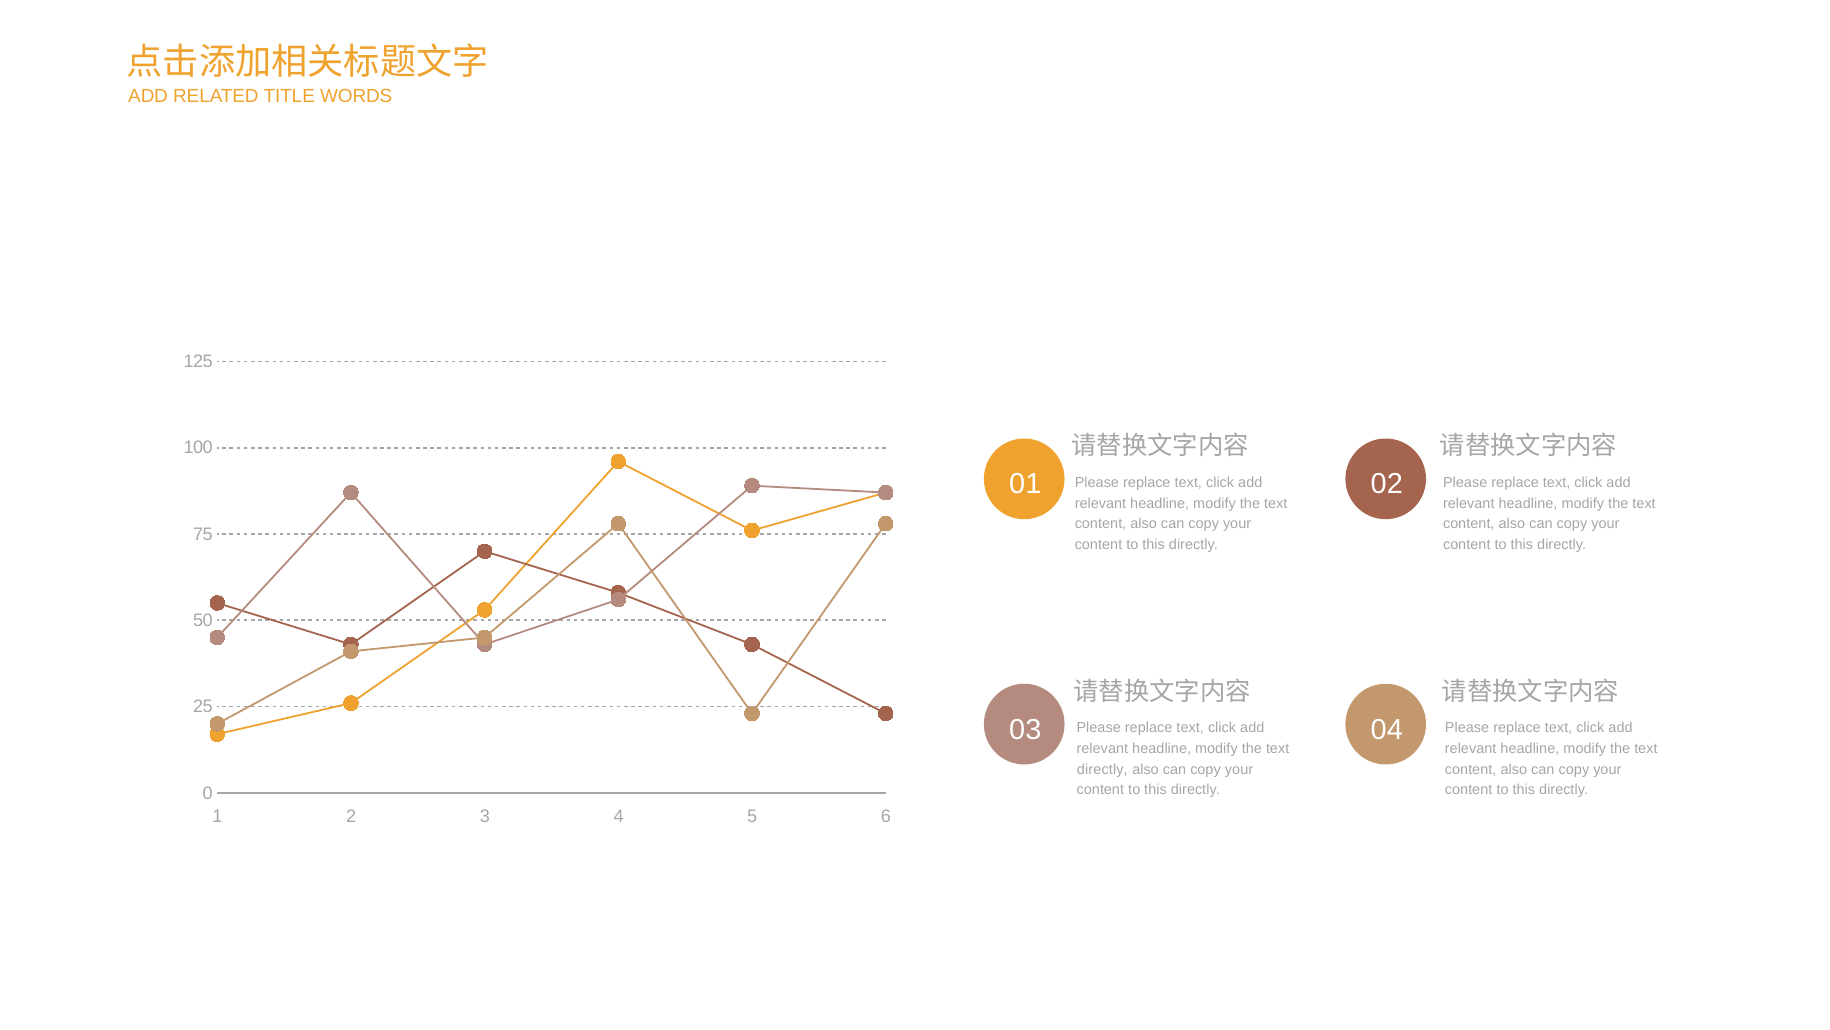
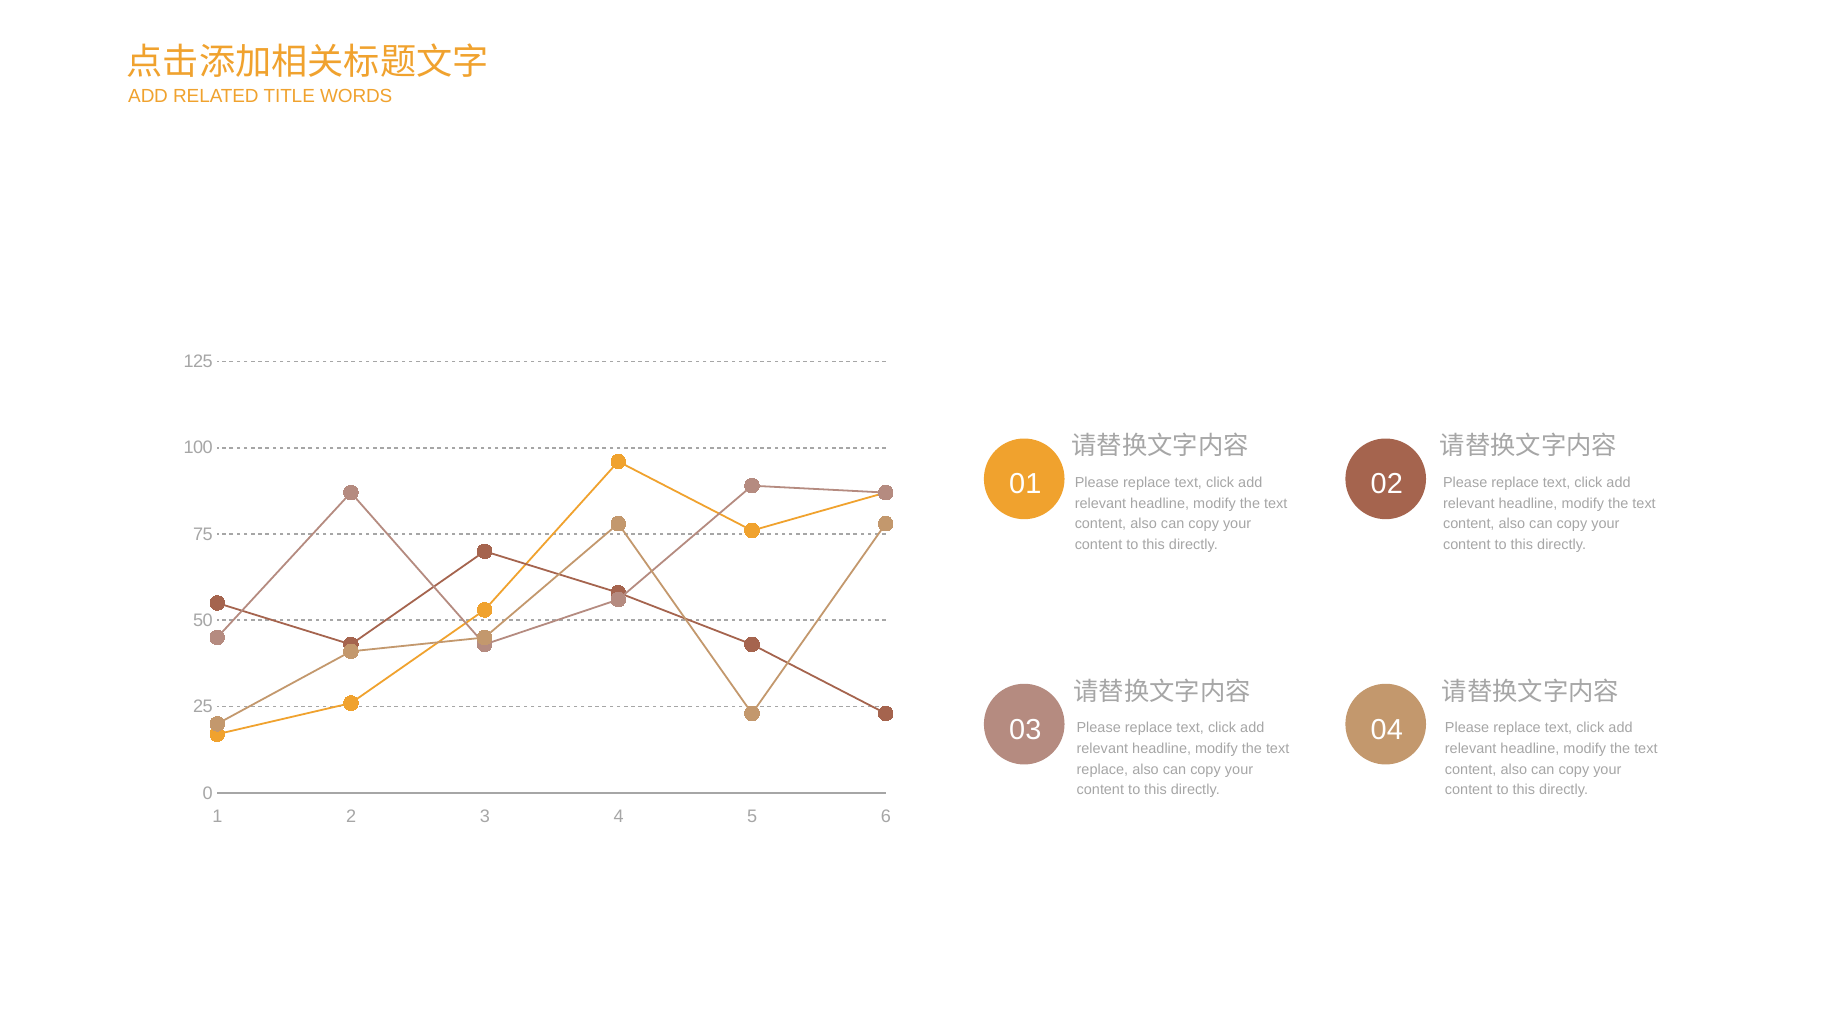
directly at (1102, 769): directly -> replace
